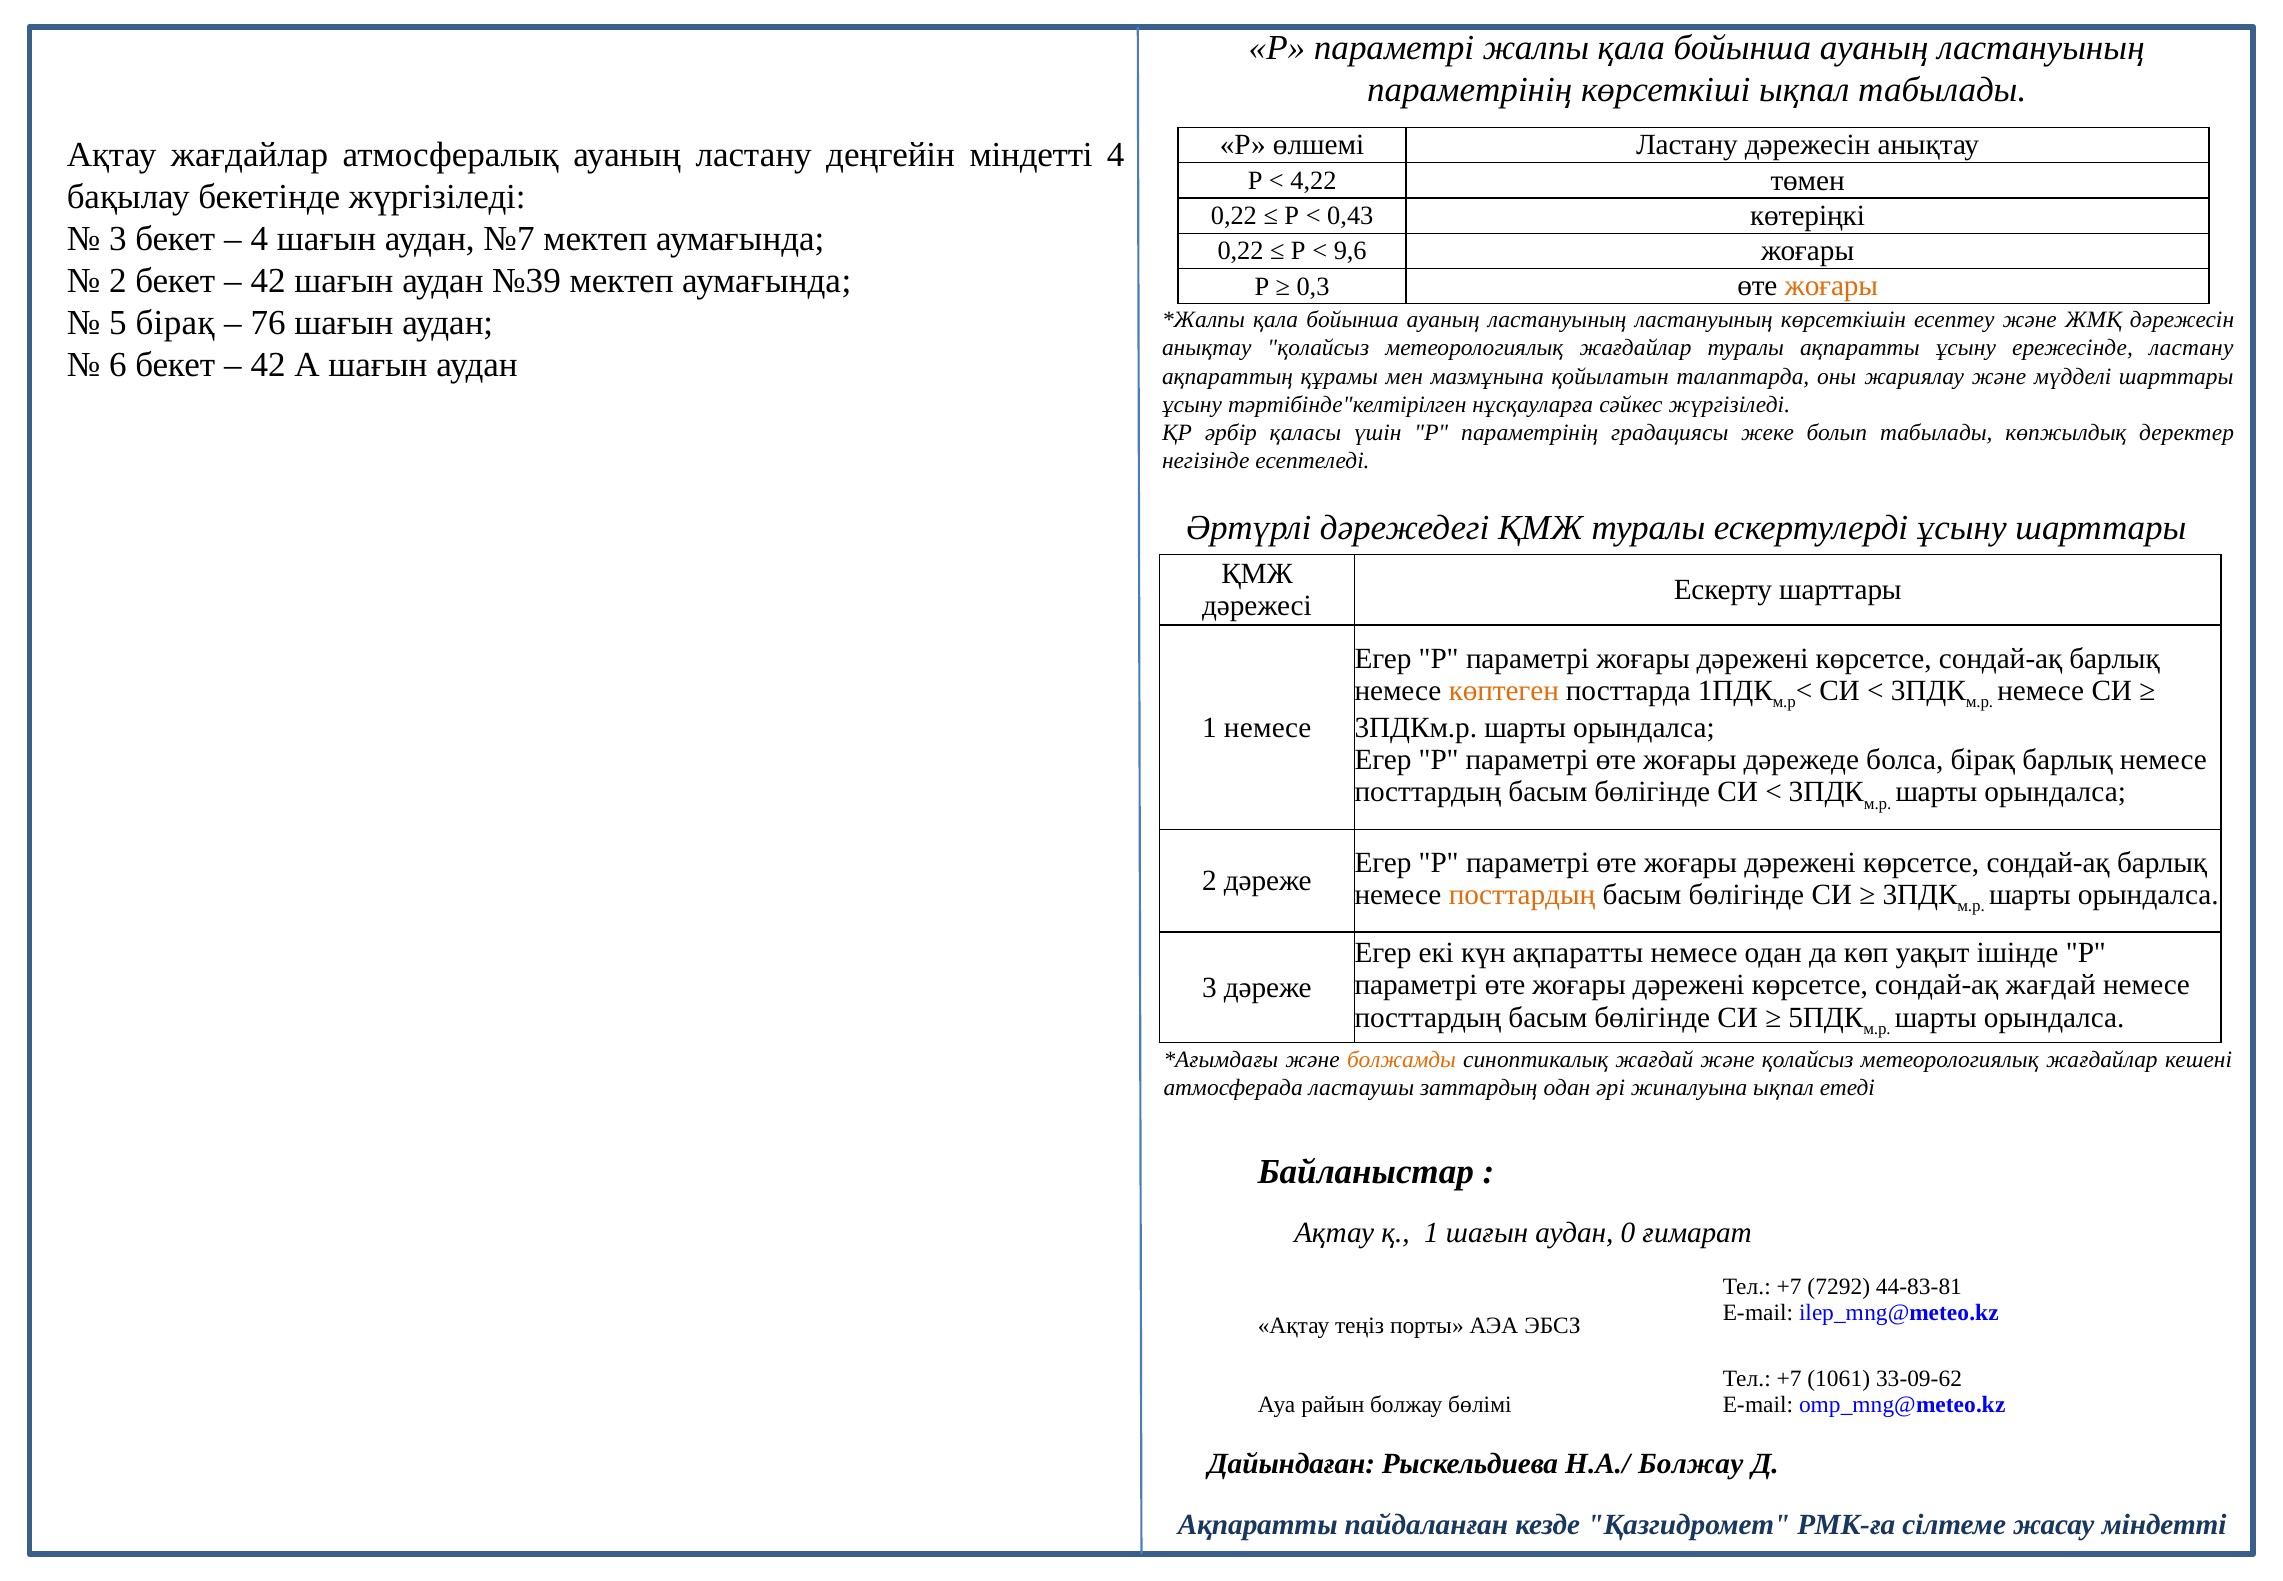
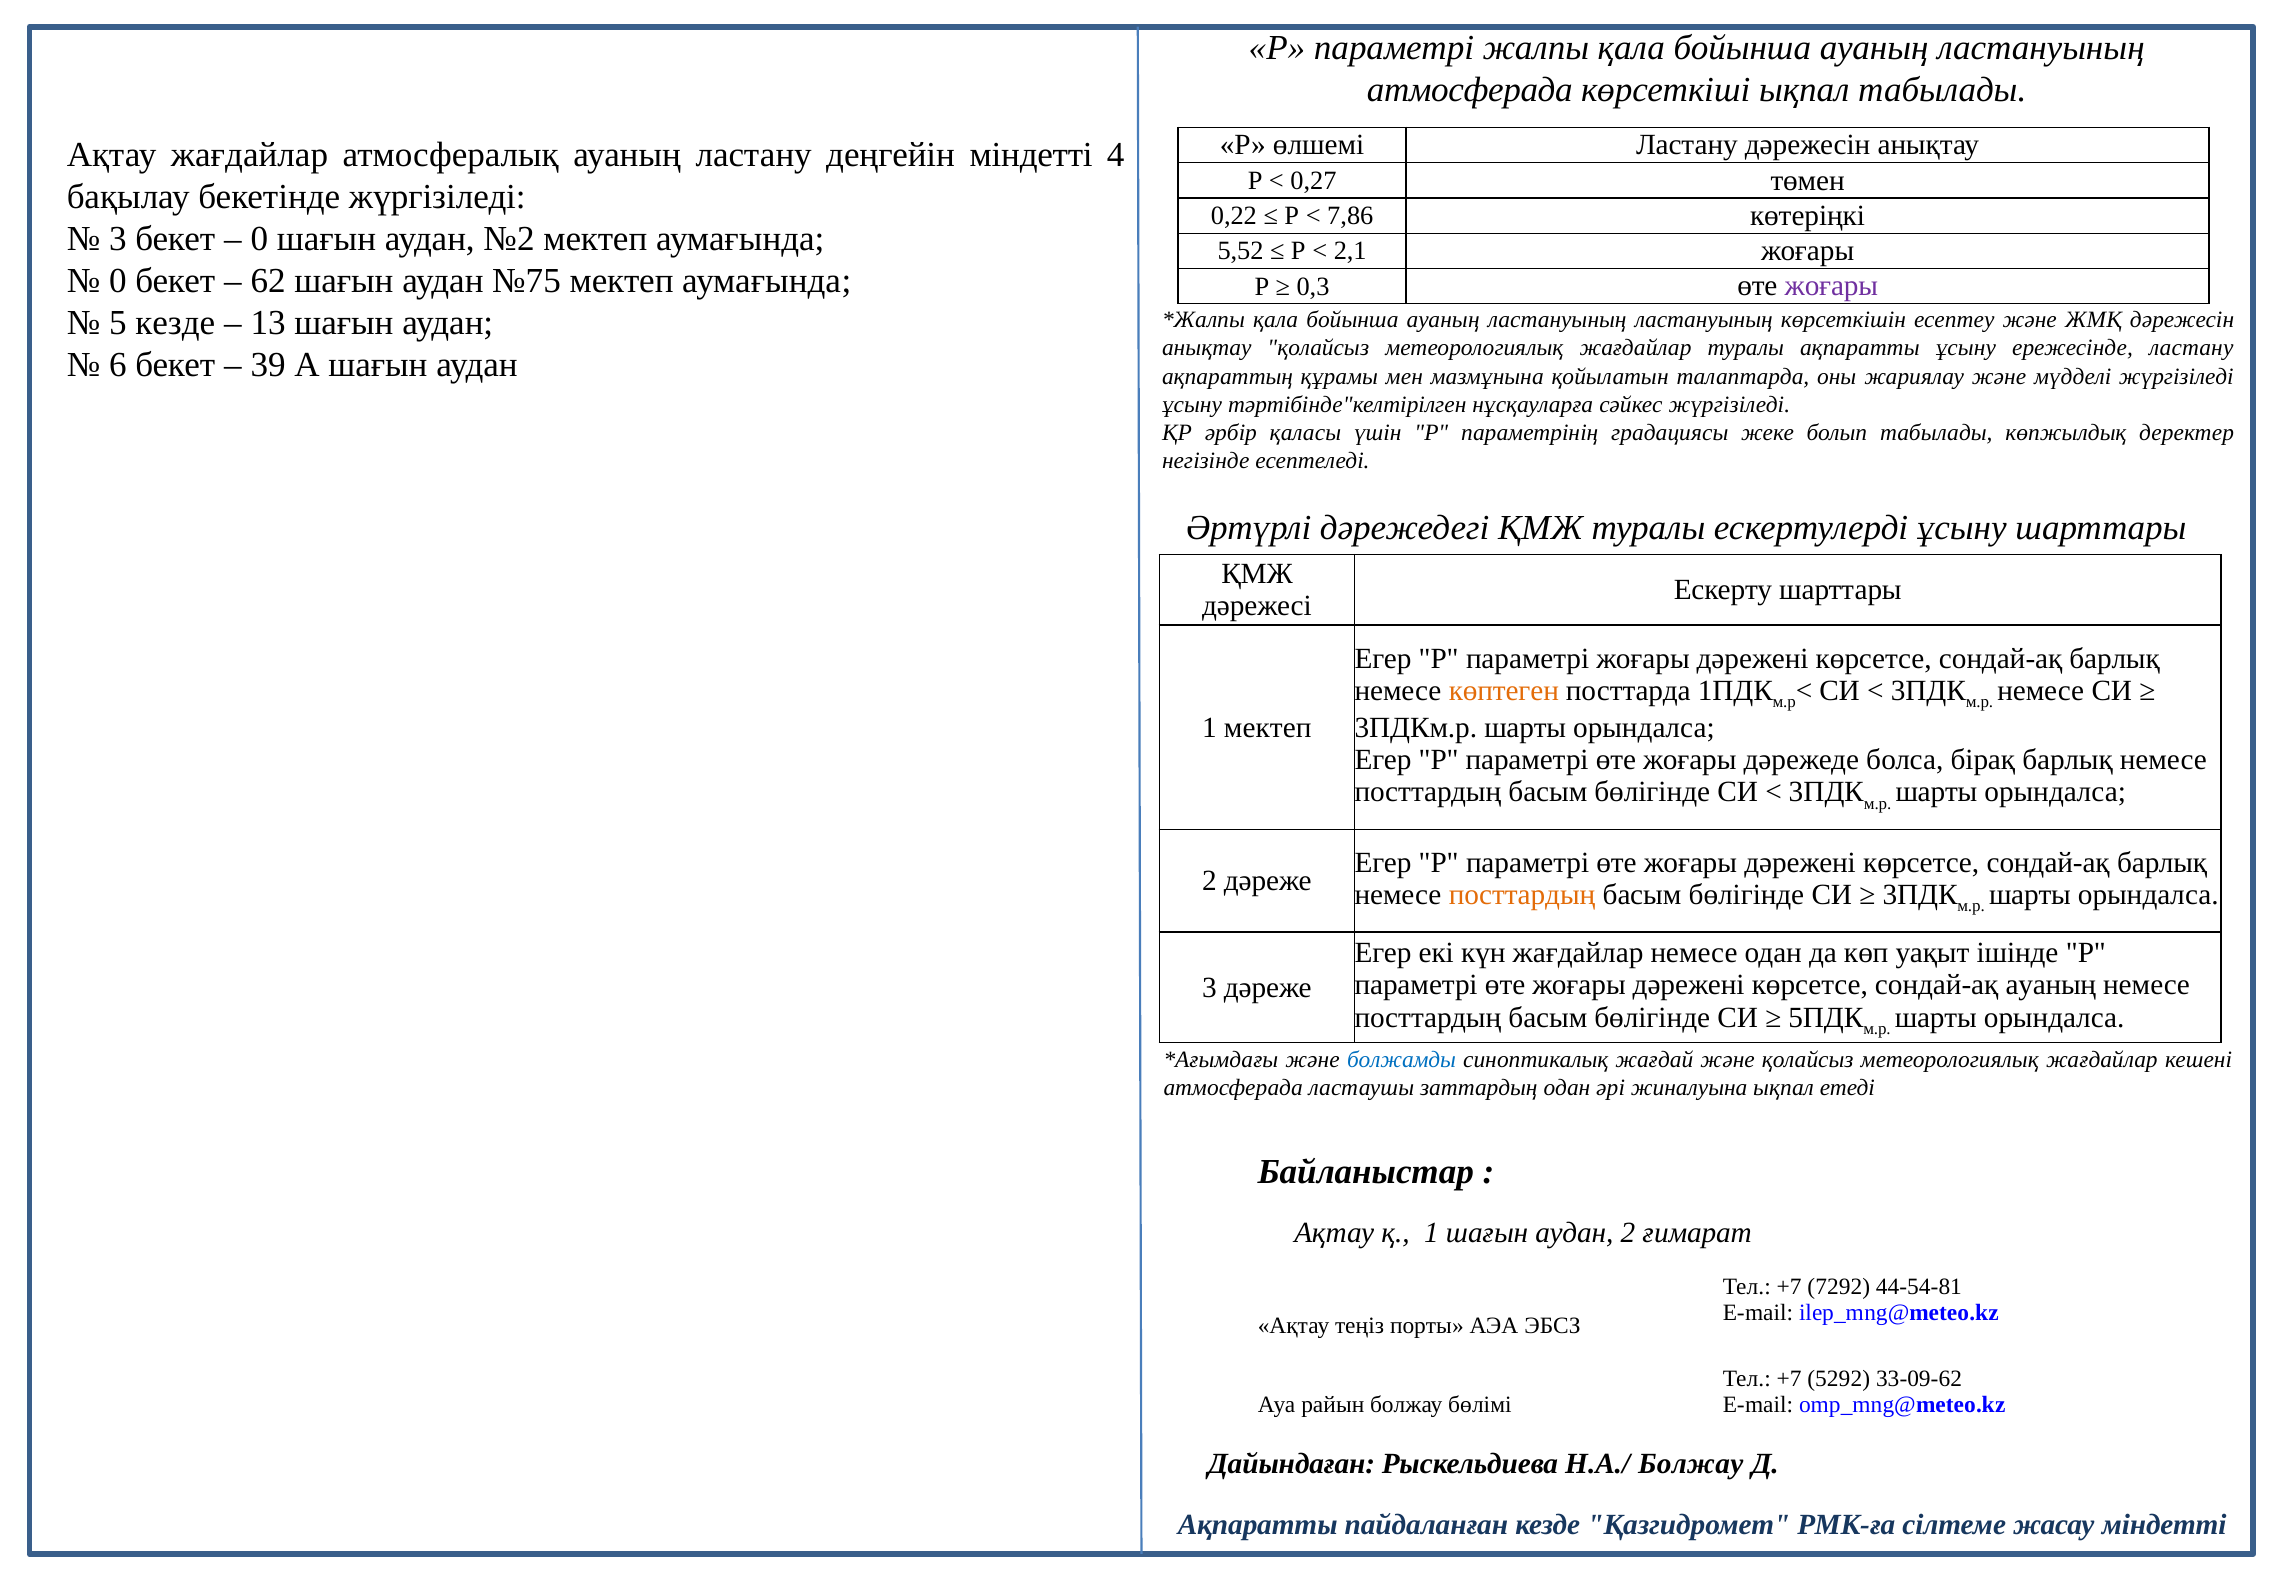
параметрінің at (1470, 90): параметрінің -> атмосферада
4,22: 4,22 -> 0,27
0,43: 0,43 -> 7,86
4 at (259, 239): 4 -> 0
№7: №7 -> №2
0,22 at (1241, 251): 0,22 -> 5,52
9,6: 9,6 -> 2,1
2 at (118, 281): 2 -> 0
42 at (268, 281): 42 -> 62
№39: №39 -> №75
жоғары at (1831, 286) colour: orange -> purple
5 бірақ: бірақ -> кезде
76: 76 -> 13
42 at (268, 365): 42 -> 39
мүдделі шарттары: шарттары -> жүргізіледі
1 немесе: немесе -> мектеп
күн ақпаратты: ақпаратты -> жағдайлар
сондай-ақ жағдай: жағдай -> ауаның
болжамды colour: orange -> blue
аудан 0: 0 -> 2
44-83-81: 44-83-81 -> 44-54-81
1061: 1061 -> 5292
